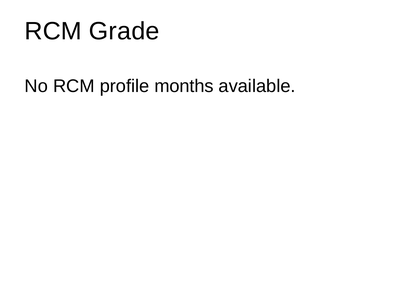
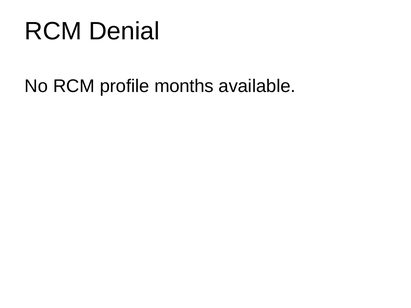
Grade: Grade -> Denial
